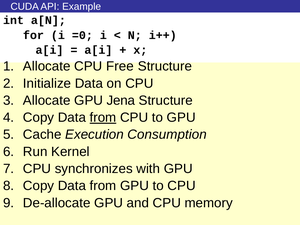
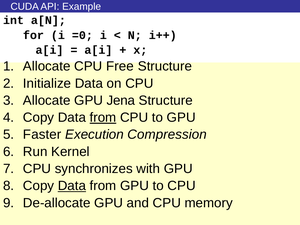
Cache: Cache -> Faster
Consumption: Consumption -> Compression
Data at (72, 186) underline: none -> present
